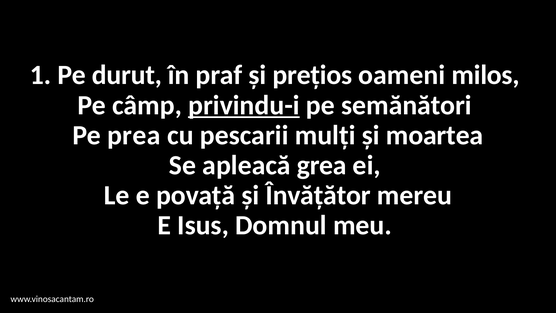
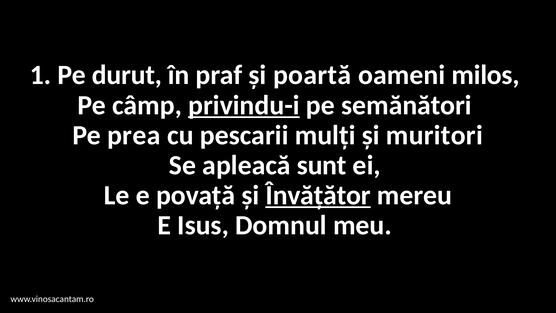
prețios: prețios -> poartă
moartea: moartea -> muritori
grea: grea -> sunt
Învățător underline: none -> present
